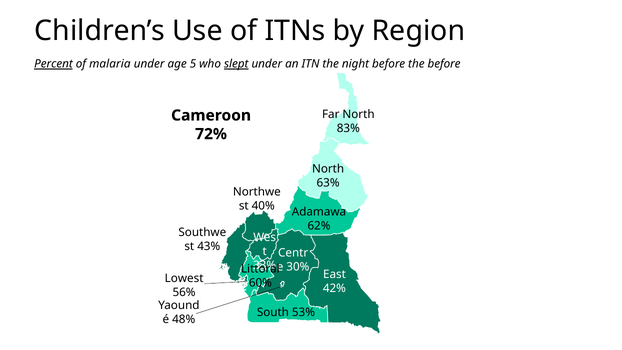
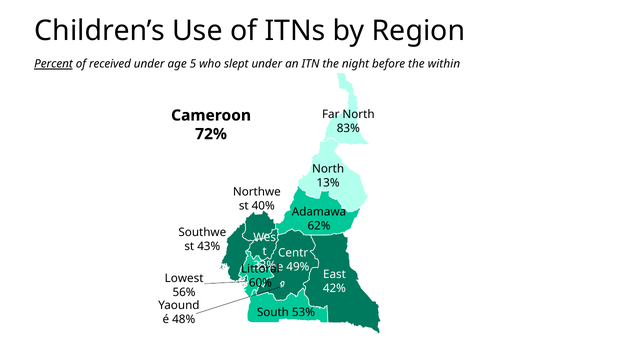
malaria: malaria -> received
slept underline: present -> none
the before: before -> within
63%: 63% -> 13%
30%: 30% -> 49%
